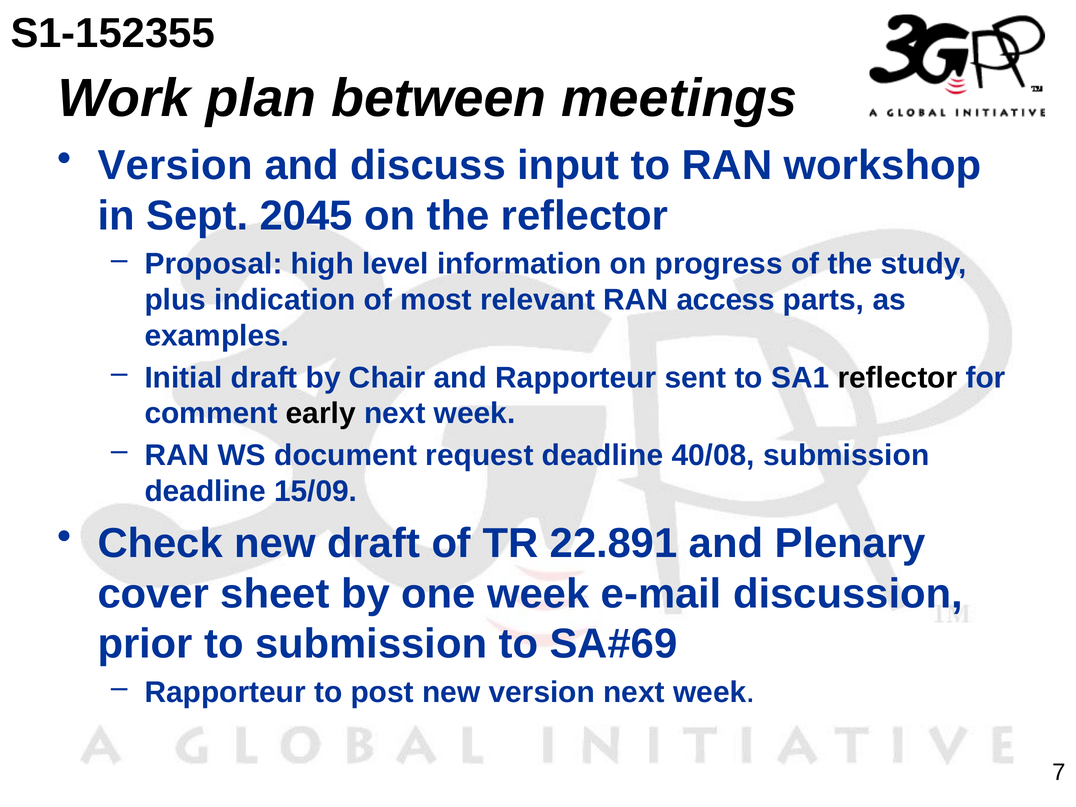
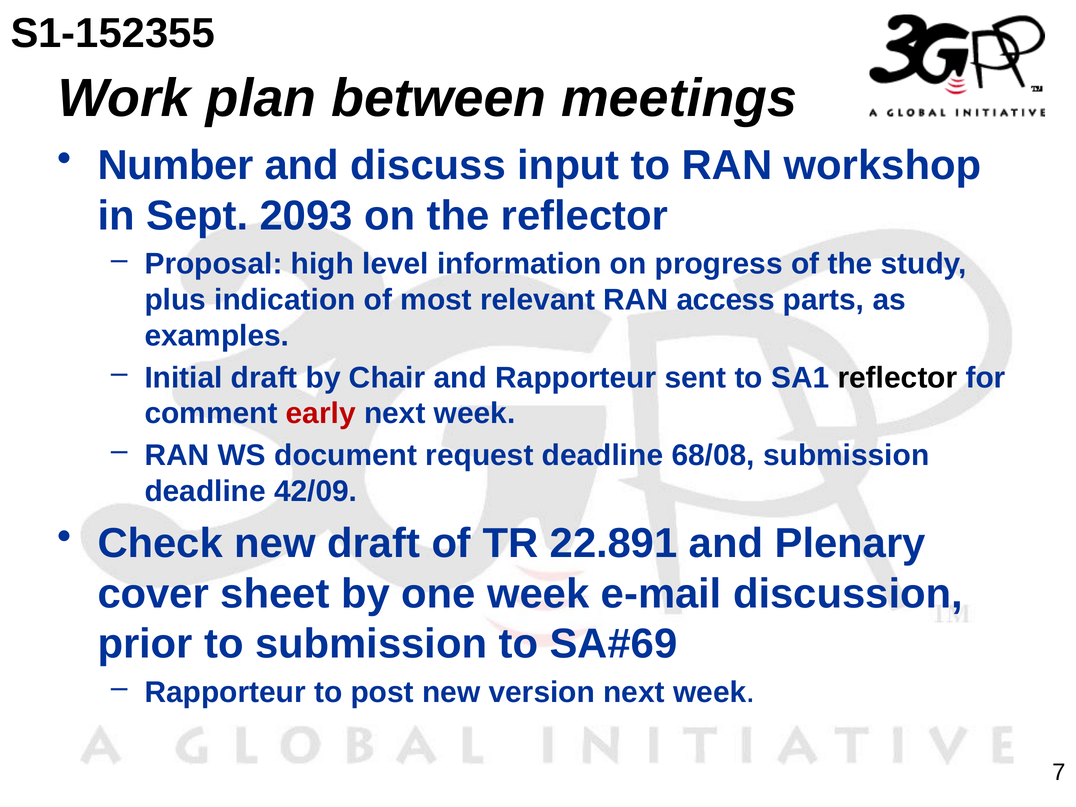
Version at (175, 166): Version -> Number
2045: 2045 -> 2093
early colour: black -> red
40/08: 40/08 -> 68/08
15/09: 15/09 -> 42/09
